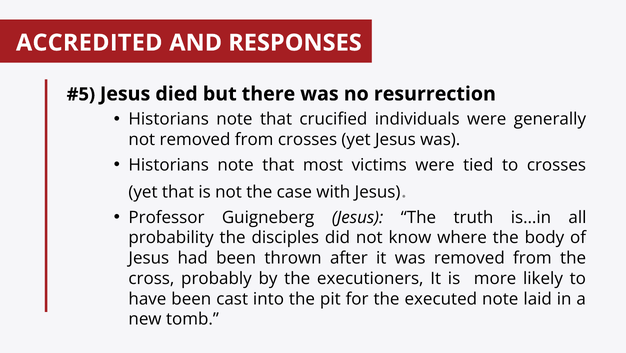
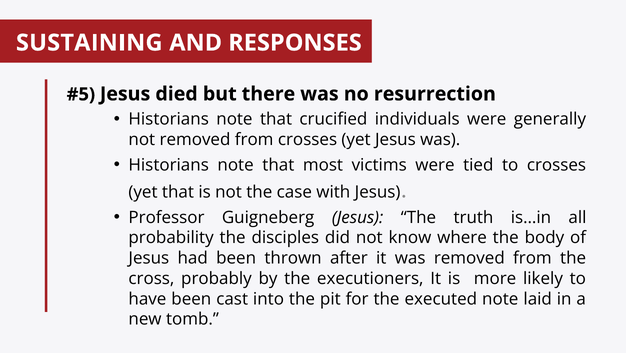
ACCREDITED: ACCREDITED -> SUSTAINING
